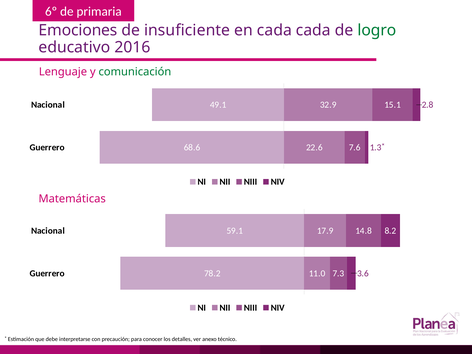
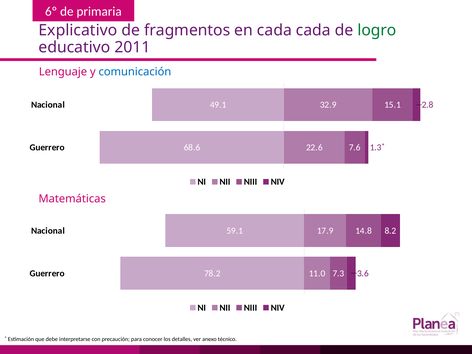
Emociones: Emociones -> Explicativo
insuficiente: insuficiente -> fragmentos
2016: 2016 -> 2011
comunicación colour: green -> blue
